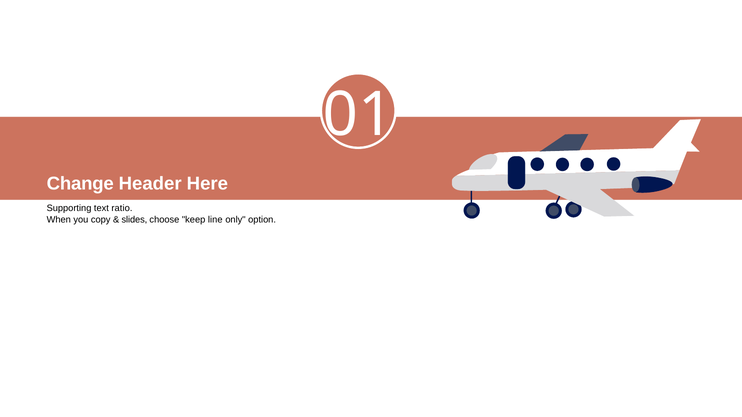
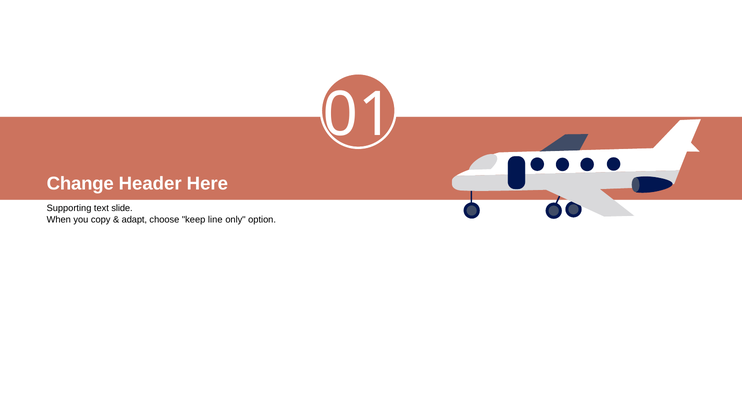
ratio: ratio -> slide
slides: slides -> adapt
